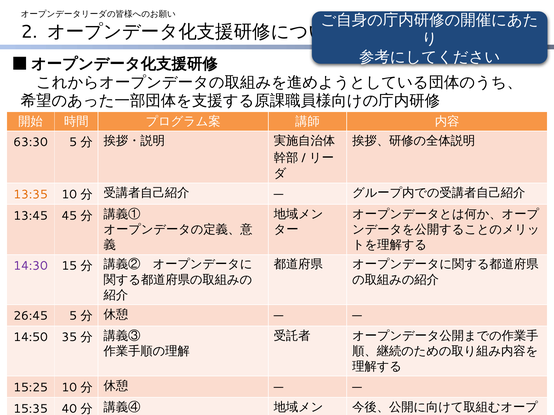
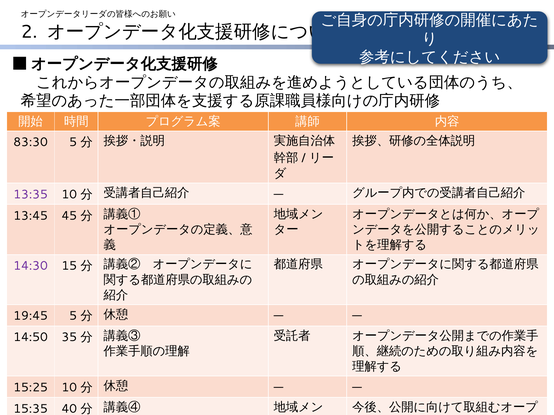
63:30: 63:30 -> 83:30
13:35 colour: orange -> purple
26:45: 26:45 -> 19:45
